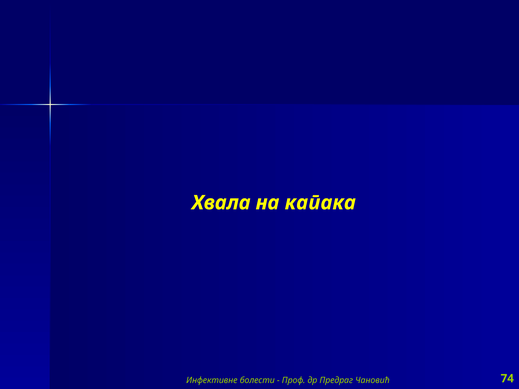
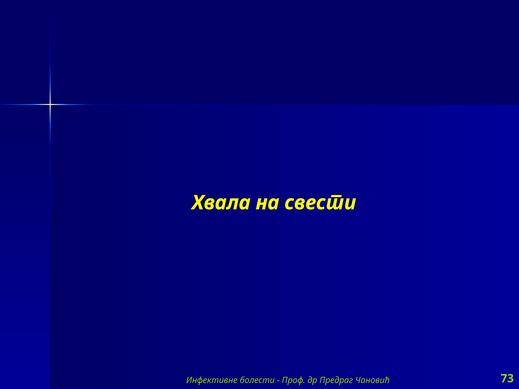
капака: капака -> свести
74: 74 -> 73
